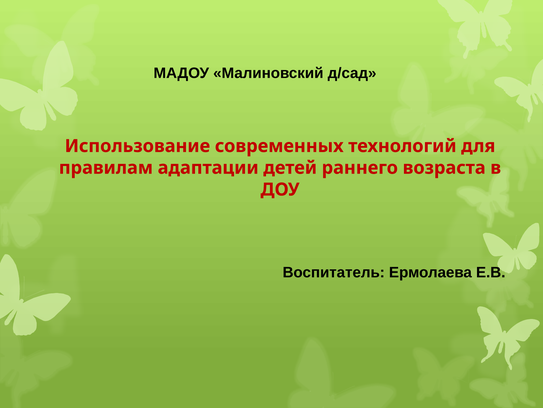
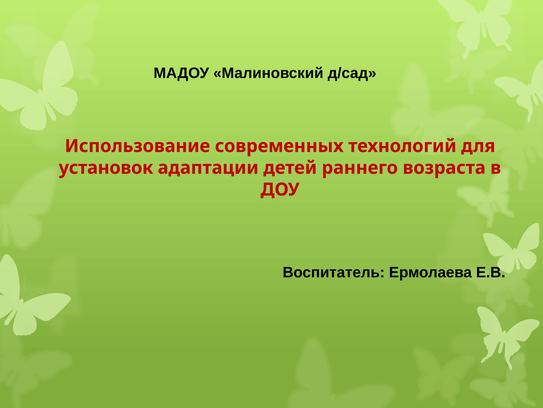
правилам: правилам -> установок
